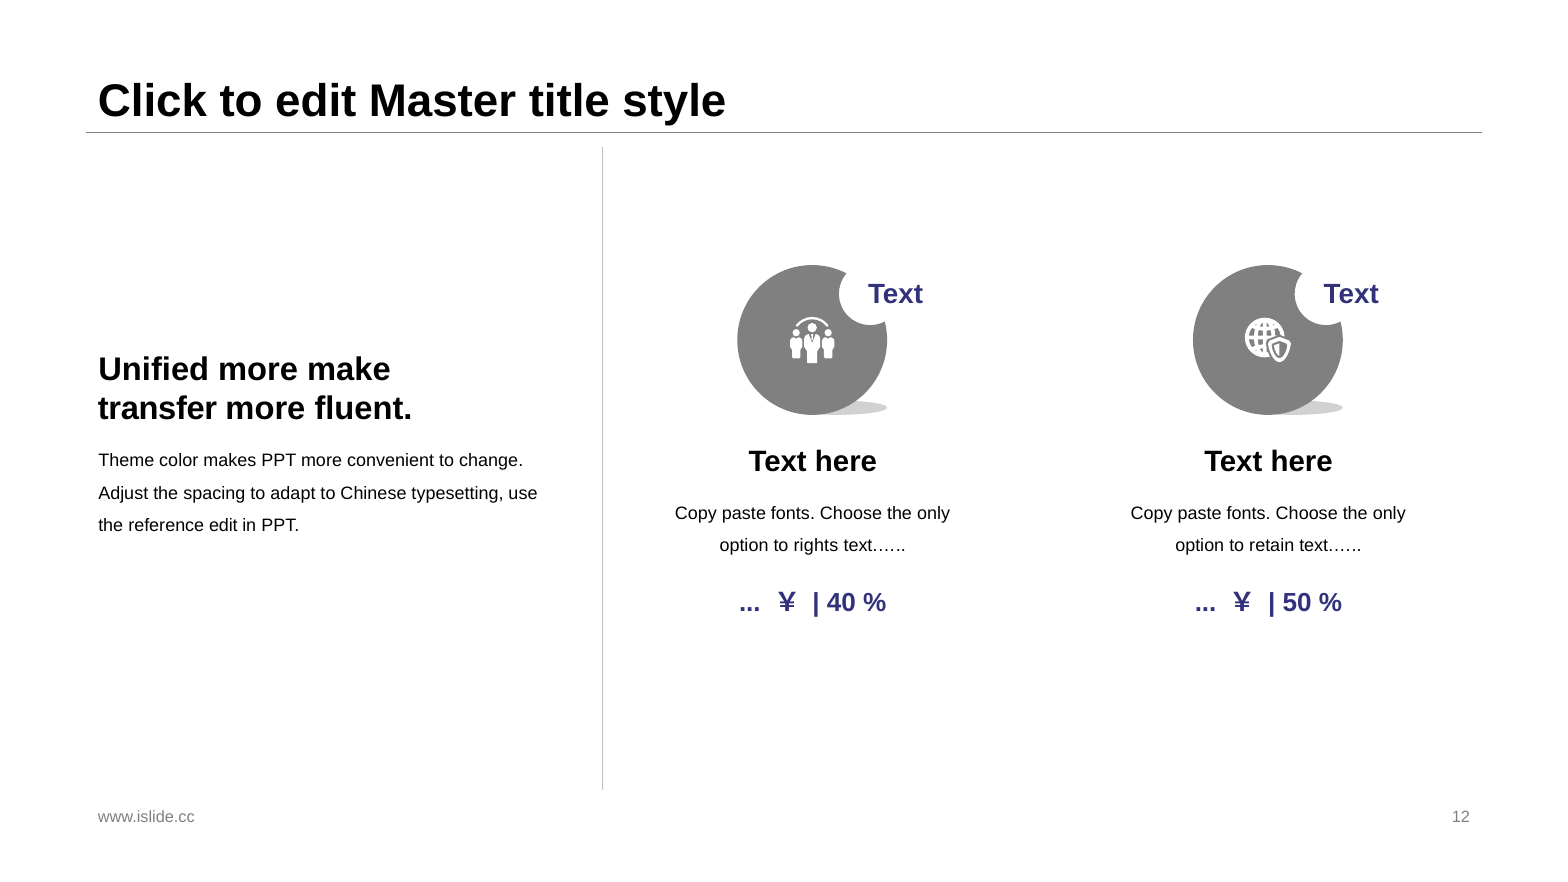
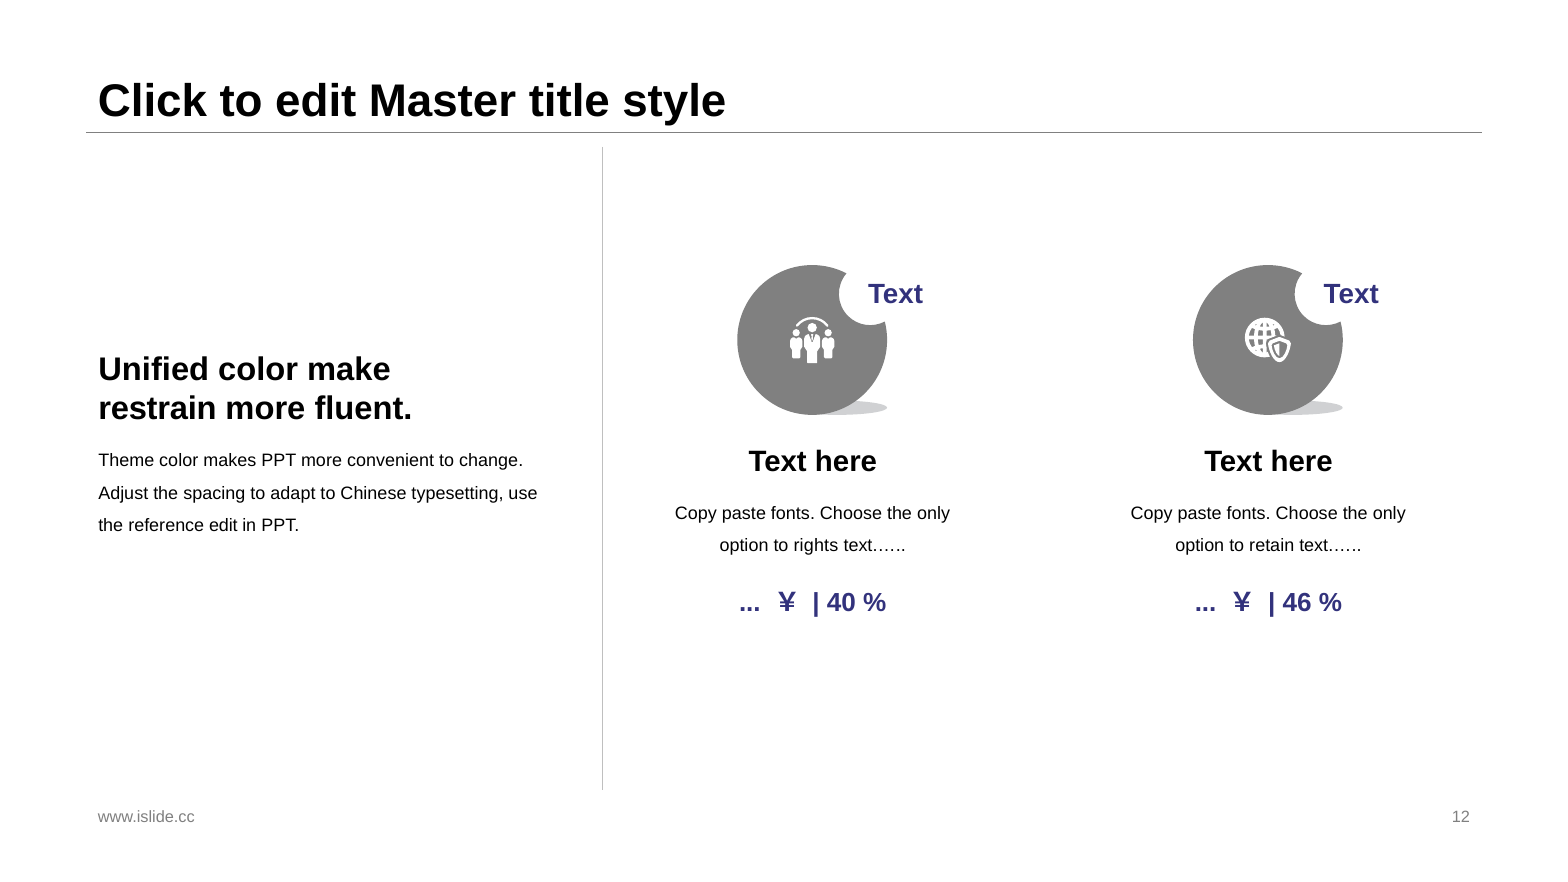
Unified more: more -> color
transfer: transfer -> restrain
50: 50 -> 46
